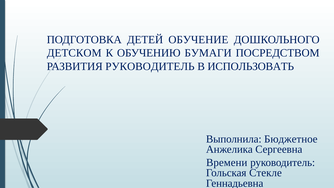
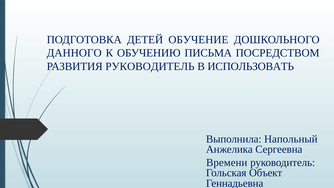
ДЕТСКОМ: ДЕТСКОМ -> ДАННОГО
БУМАГИ: БУМАГИ -> ПИСЬМА
Бюджетное: Бюджетное -> Напольный
Стекле: Стекле -> Объект
